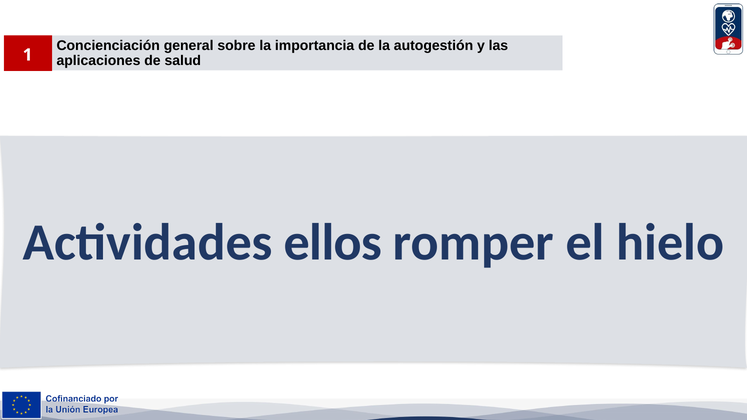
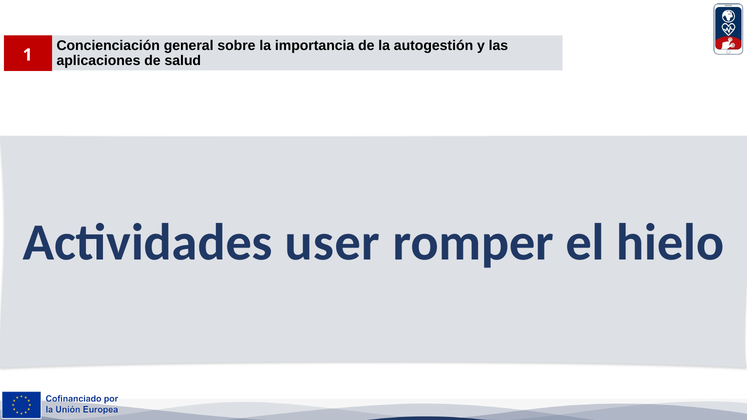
ellos: ellos -> user
